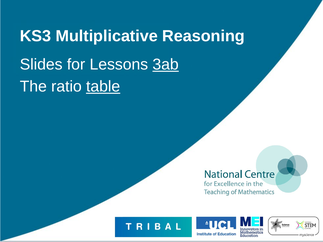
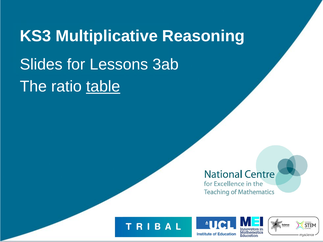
3ab underline: present -> none
